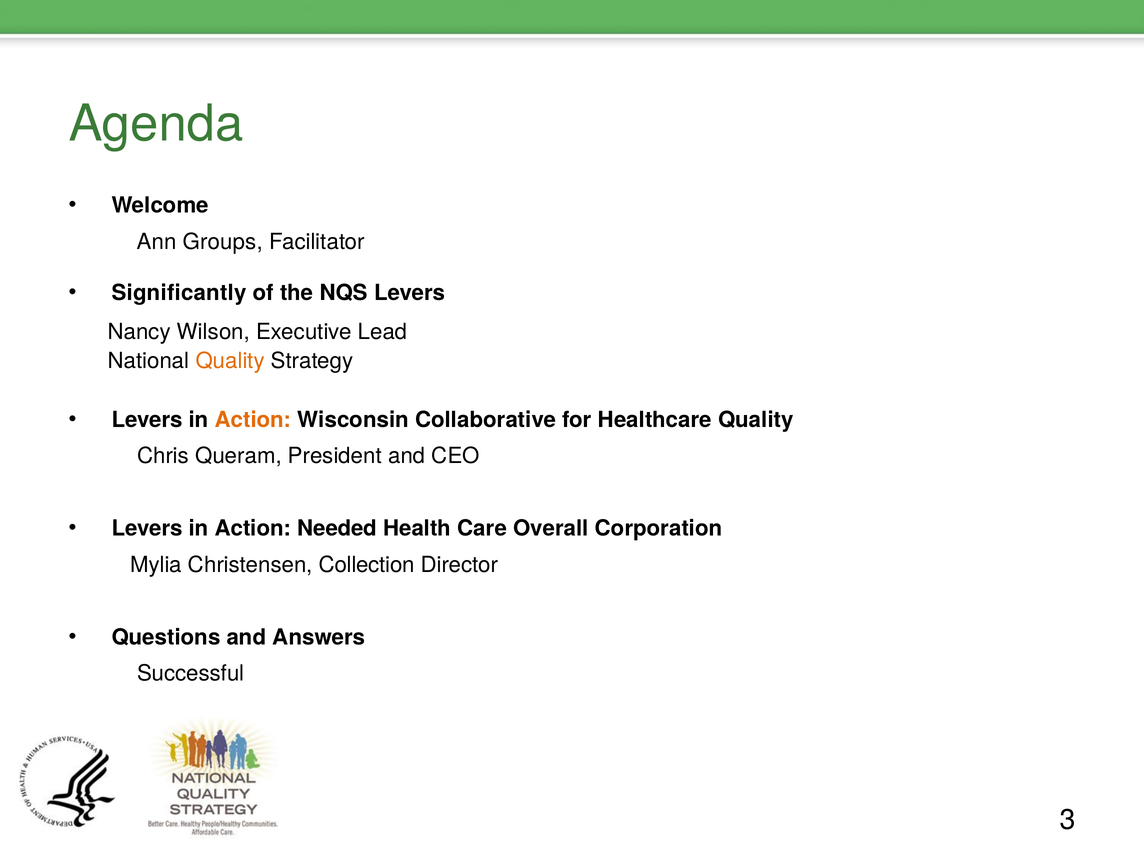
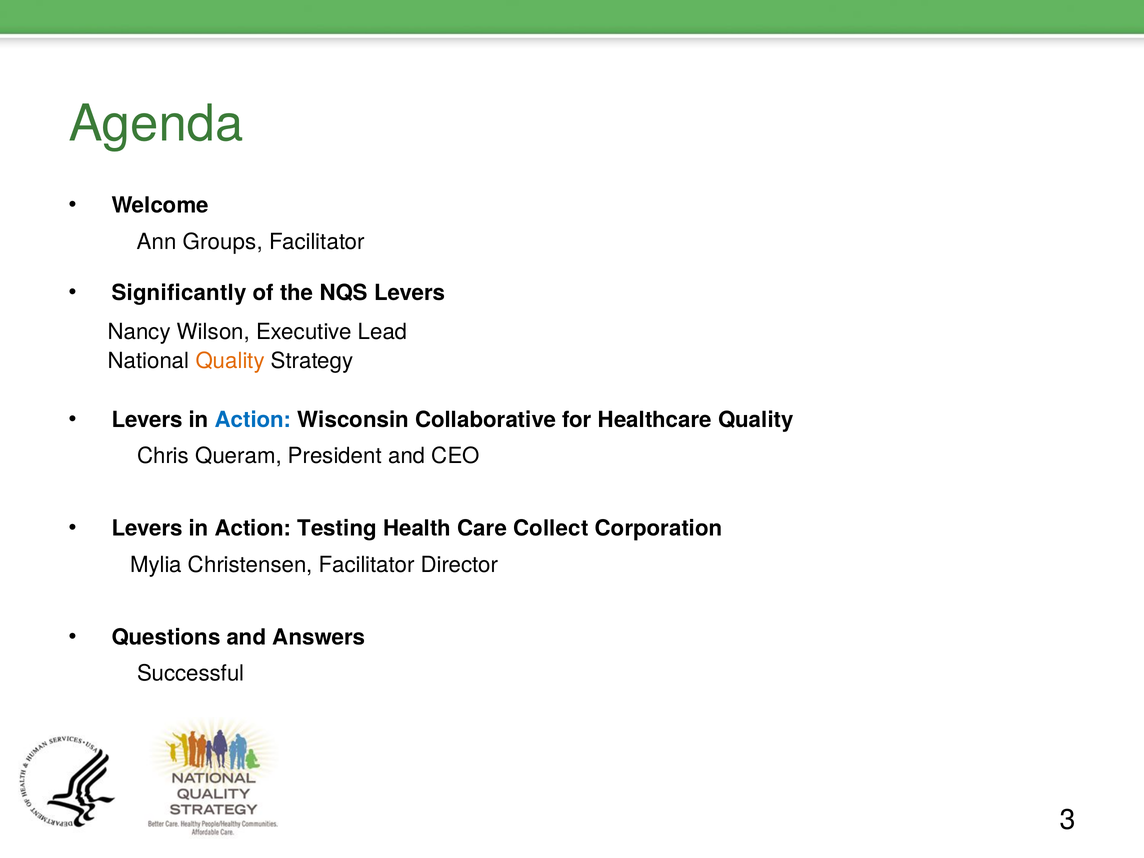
Action at (253, 420) colour: orange -> blue
Needed: Needed -> Testing
Overall: Overall -> Collect
Christensen Collection: Collection -> Facilitator
